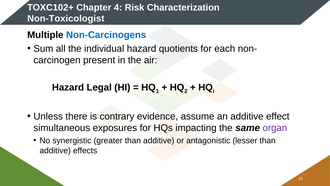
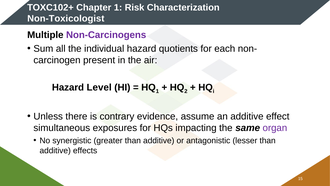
Chapter 4: 4 -> 1
Non-Carcinogens colour: blue -> purple
Legal: Legal -> Level
